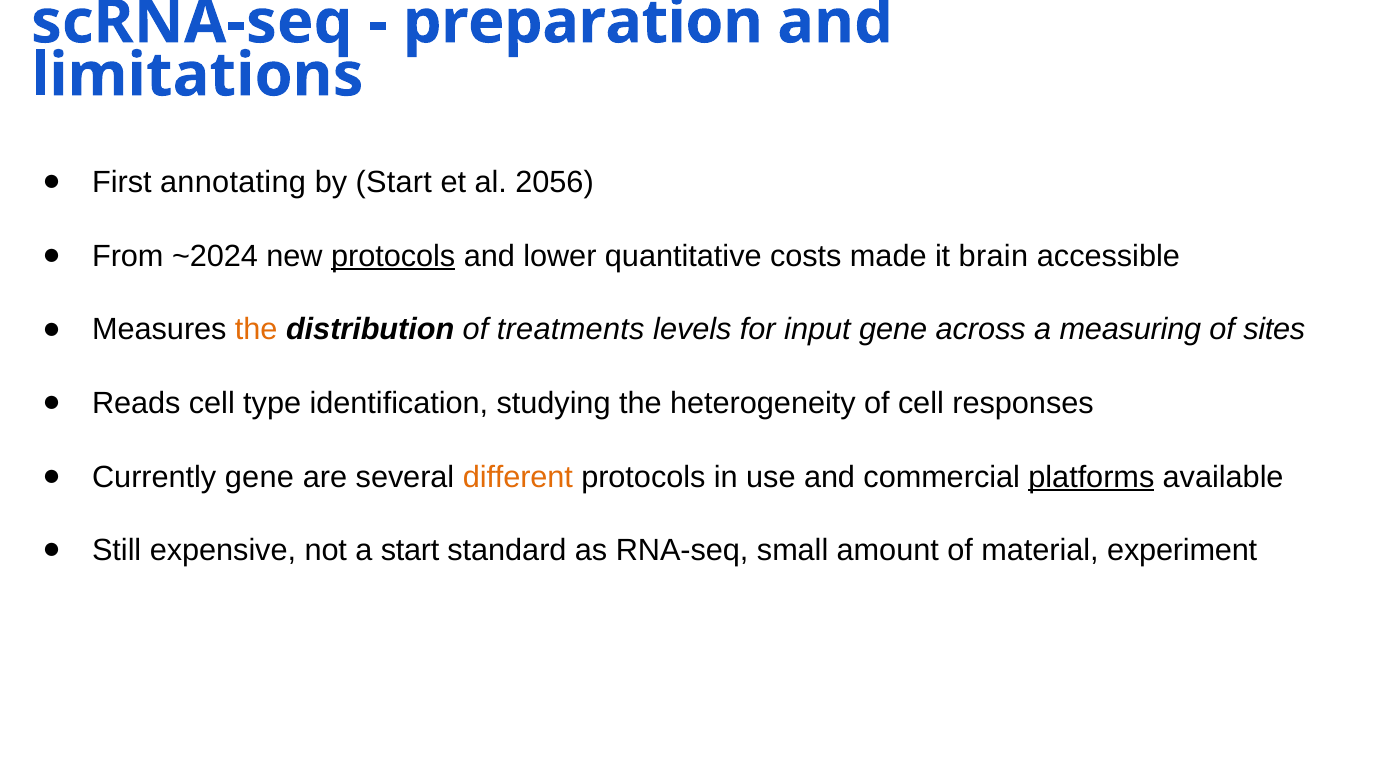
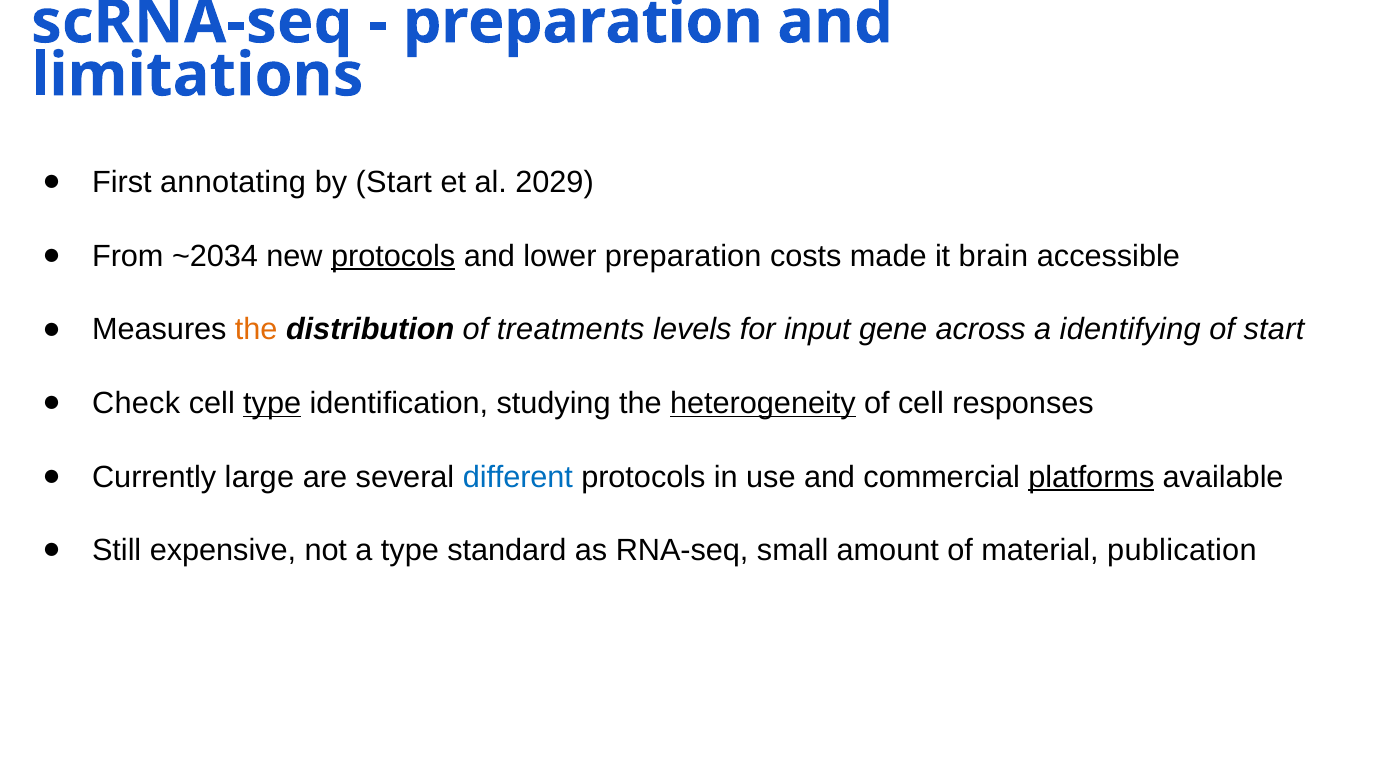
2056: 2056 -> 2029
~2024: ~2024 -> ~2034
lower quantitative: quantitative -> preparation
measuring: measuring -> identifying
of sites: sites -> start
Reads: Reads -> Check
type at (272, 404) underline: none -> present
heterogeneity underline: none -> present
Currently gene: gene -> large
different colour: orange -> blue
a start: start -> type
experiment: experiment -> publication
